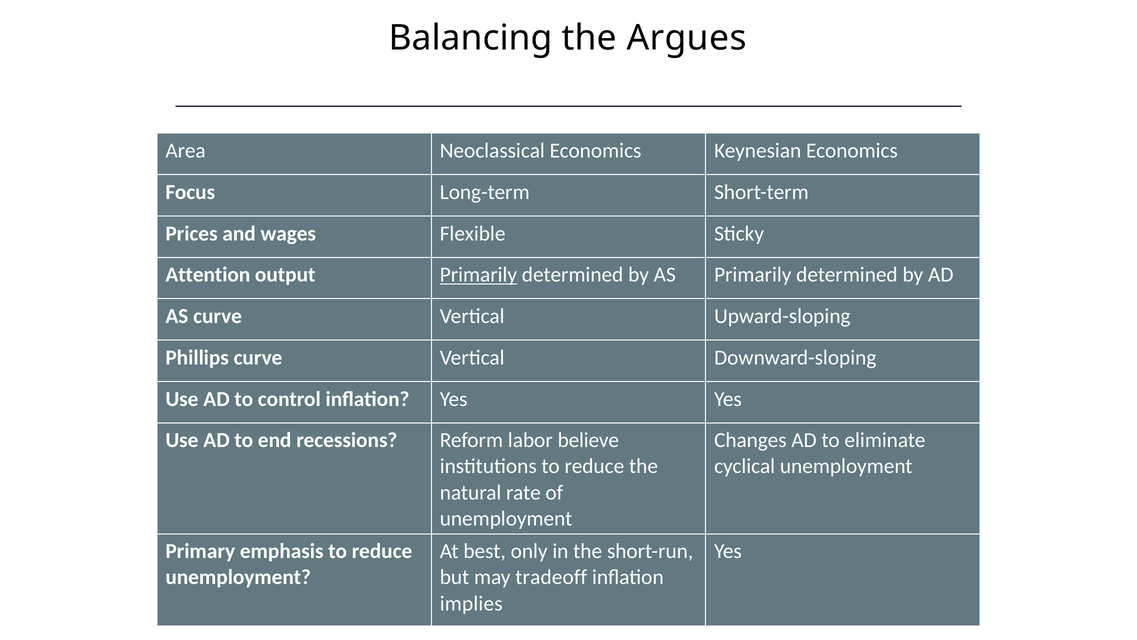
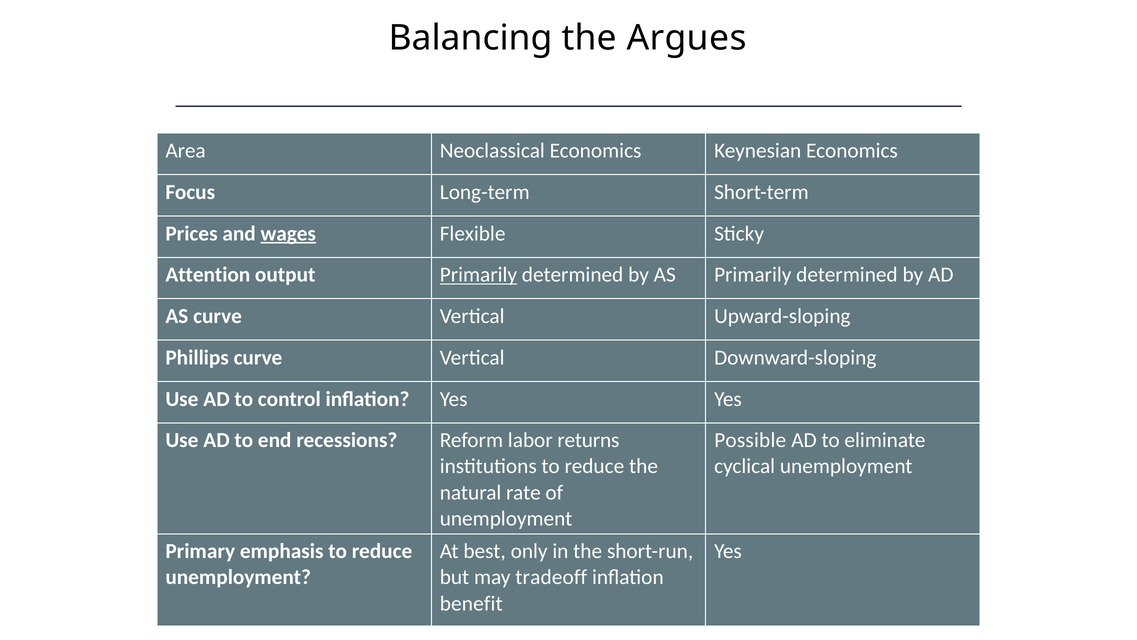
wages underline: none -> present
believe: believe -> returns
Changes: Changes -> Possible
implies: implies -> benefit
